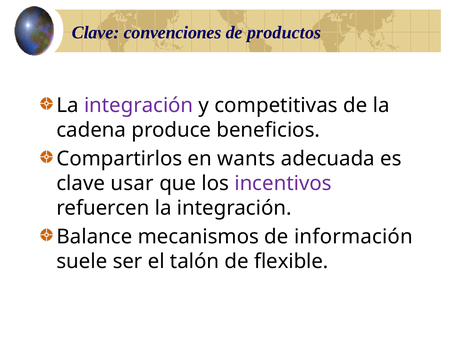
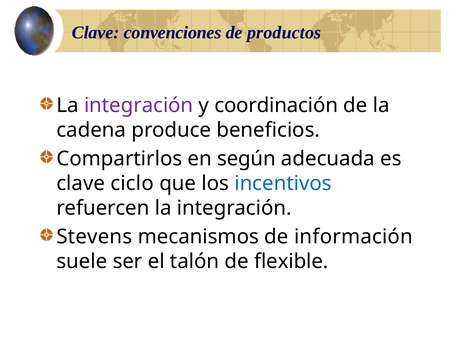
competitivas: competitivas -> coordinación
wants: wants -> según
usar: usar -> ciclo
incentivos colour: purple -> blue
Balance: Balance -> Stevens
